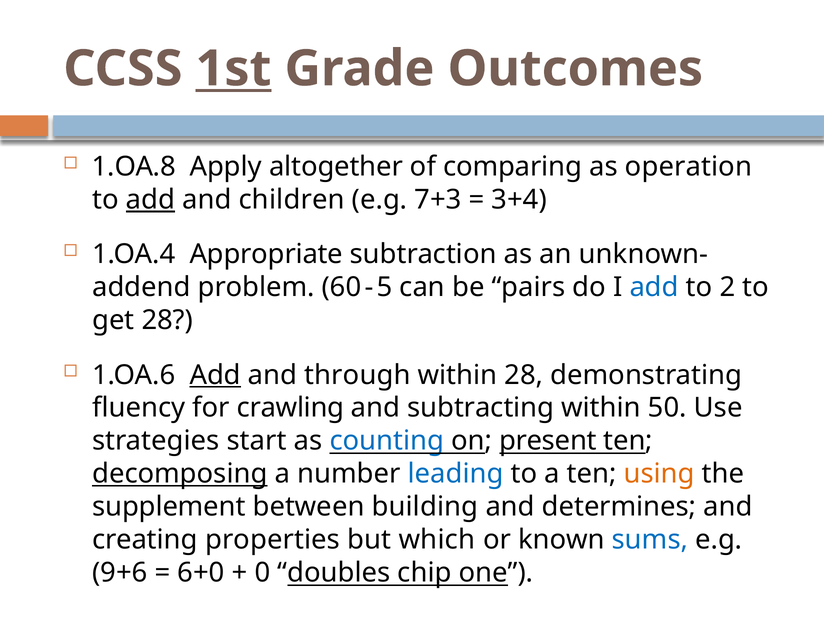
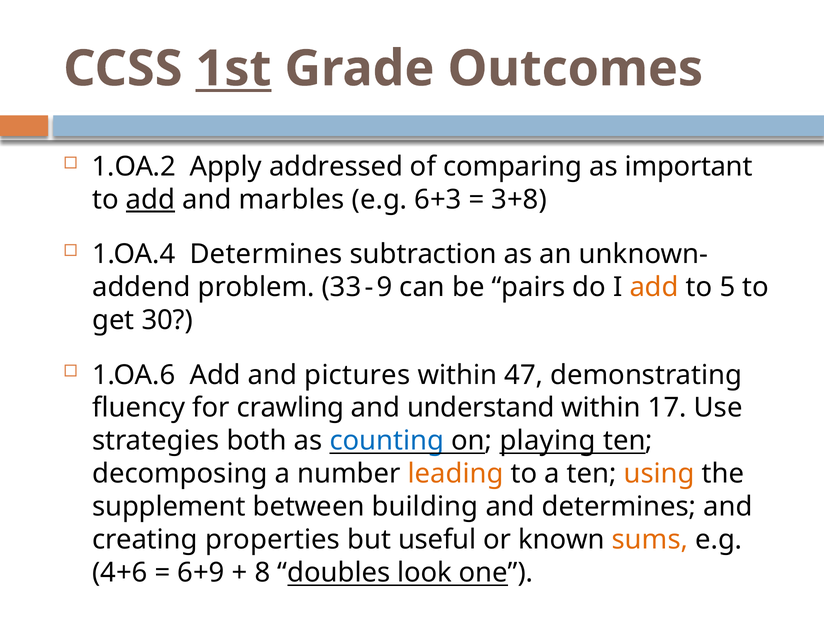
1.OA.8: 1.OA.8 -> 1.OA.2
altogether: altogether -> addressed
operation: operation -> important
children: children -> marbles
7+3: 7+3 -> 6+3
3+4: 3+4 -> 3+8
1.OA.4 Appropriate: Appropriate -> Determines
60: 60 -> 33
5: 5 -> 9
add at (654, 287) colour: blue -> orange
2: 2 -> 5
get 28: 28 -> 30
Add at (215, 375) underline: present -> none
through: through -> pictures
within 28: 28 -> 47
subtracting: subtracting -> understand
50: 50 -> 17
start: start -> both
present: present -> playing
decomposing underline: present -> none
leading colour: blue -> orange
which: which -> useful
sums colour: blue -> orange
9+6: 9+6 -> 4+6
6+0: 6+0 -> 6+9
0: 0 -> 8
chip: chip -> look
